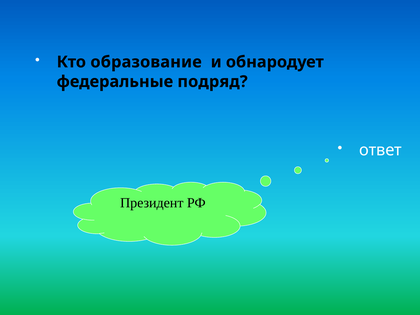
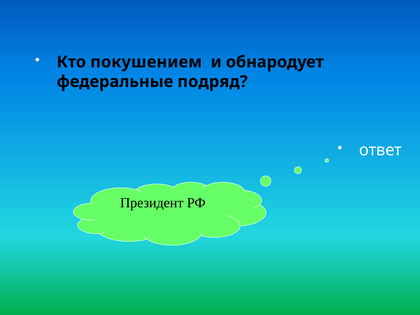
образование: образование -> покушением
